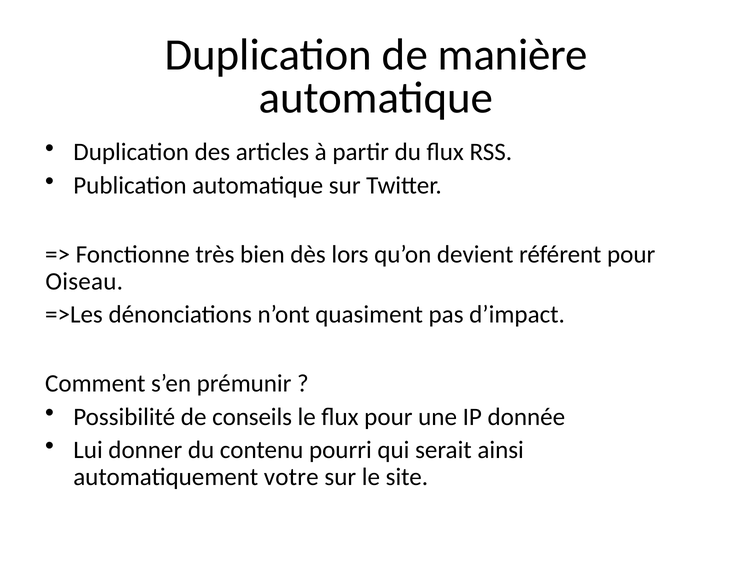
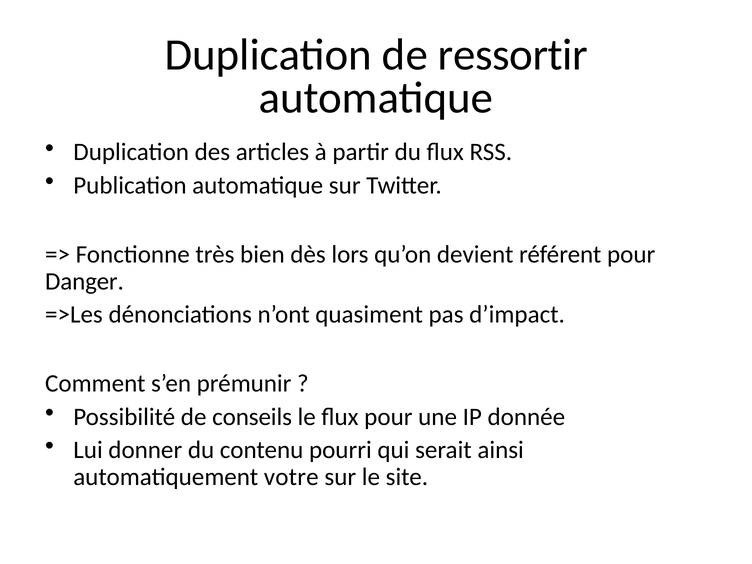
manière: manière -> ressortir
Oiseau: Oiseau -> Danger
